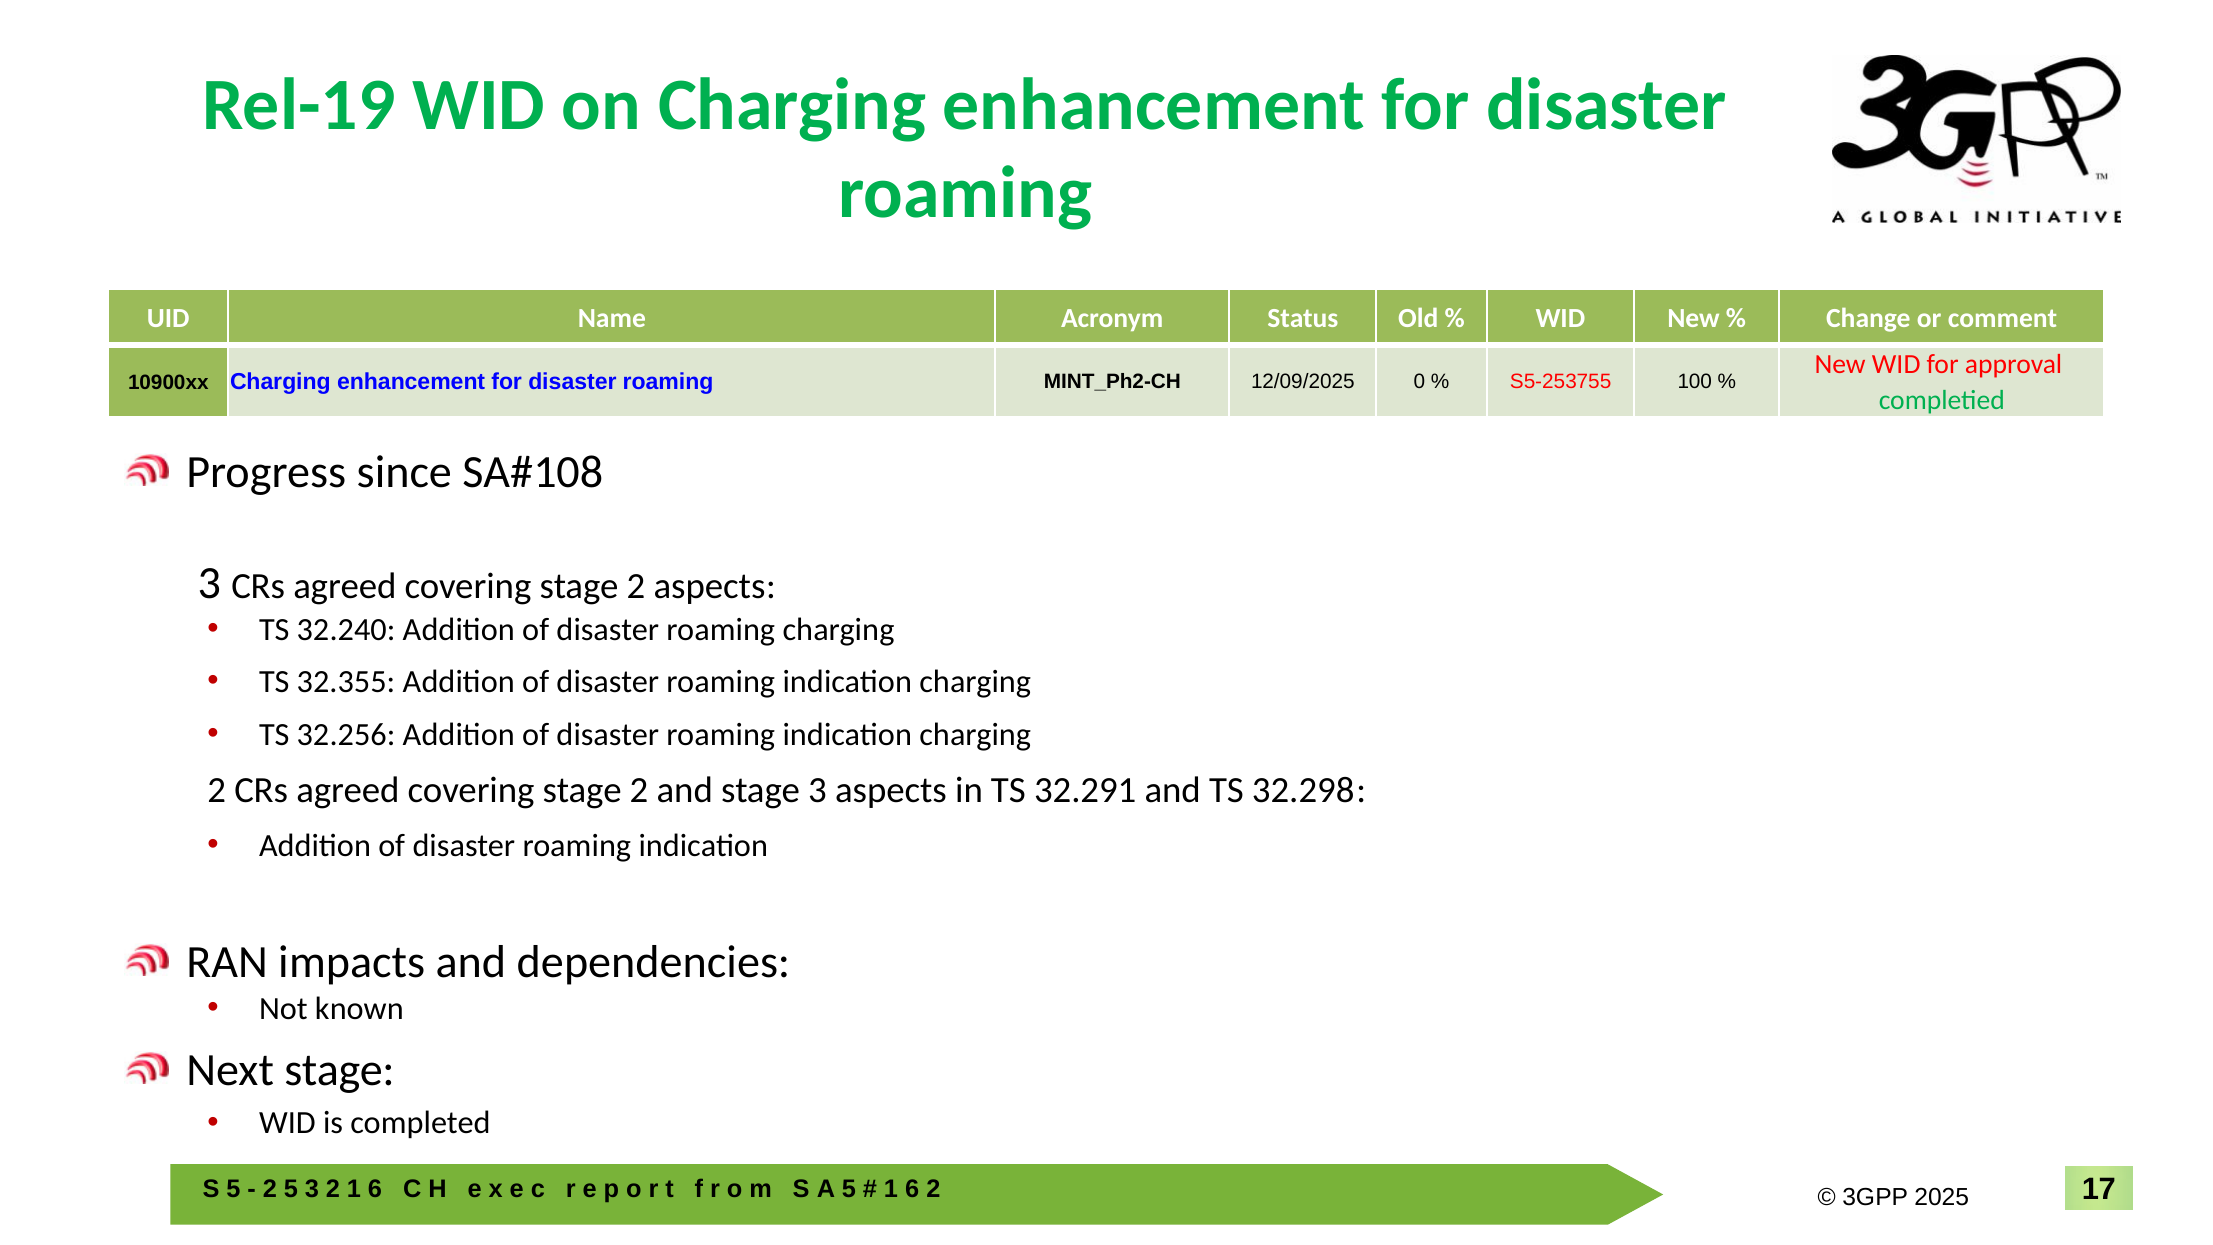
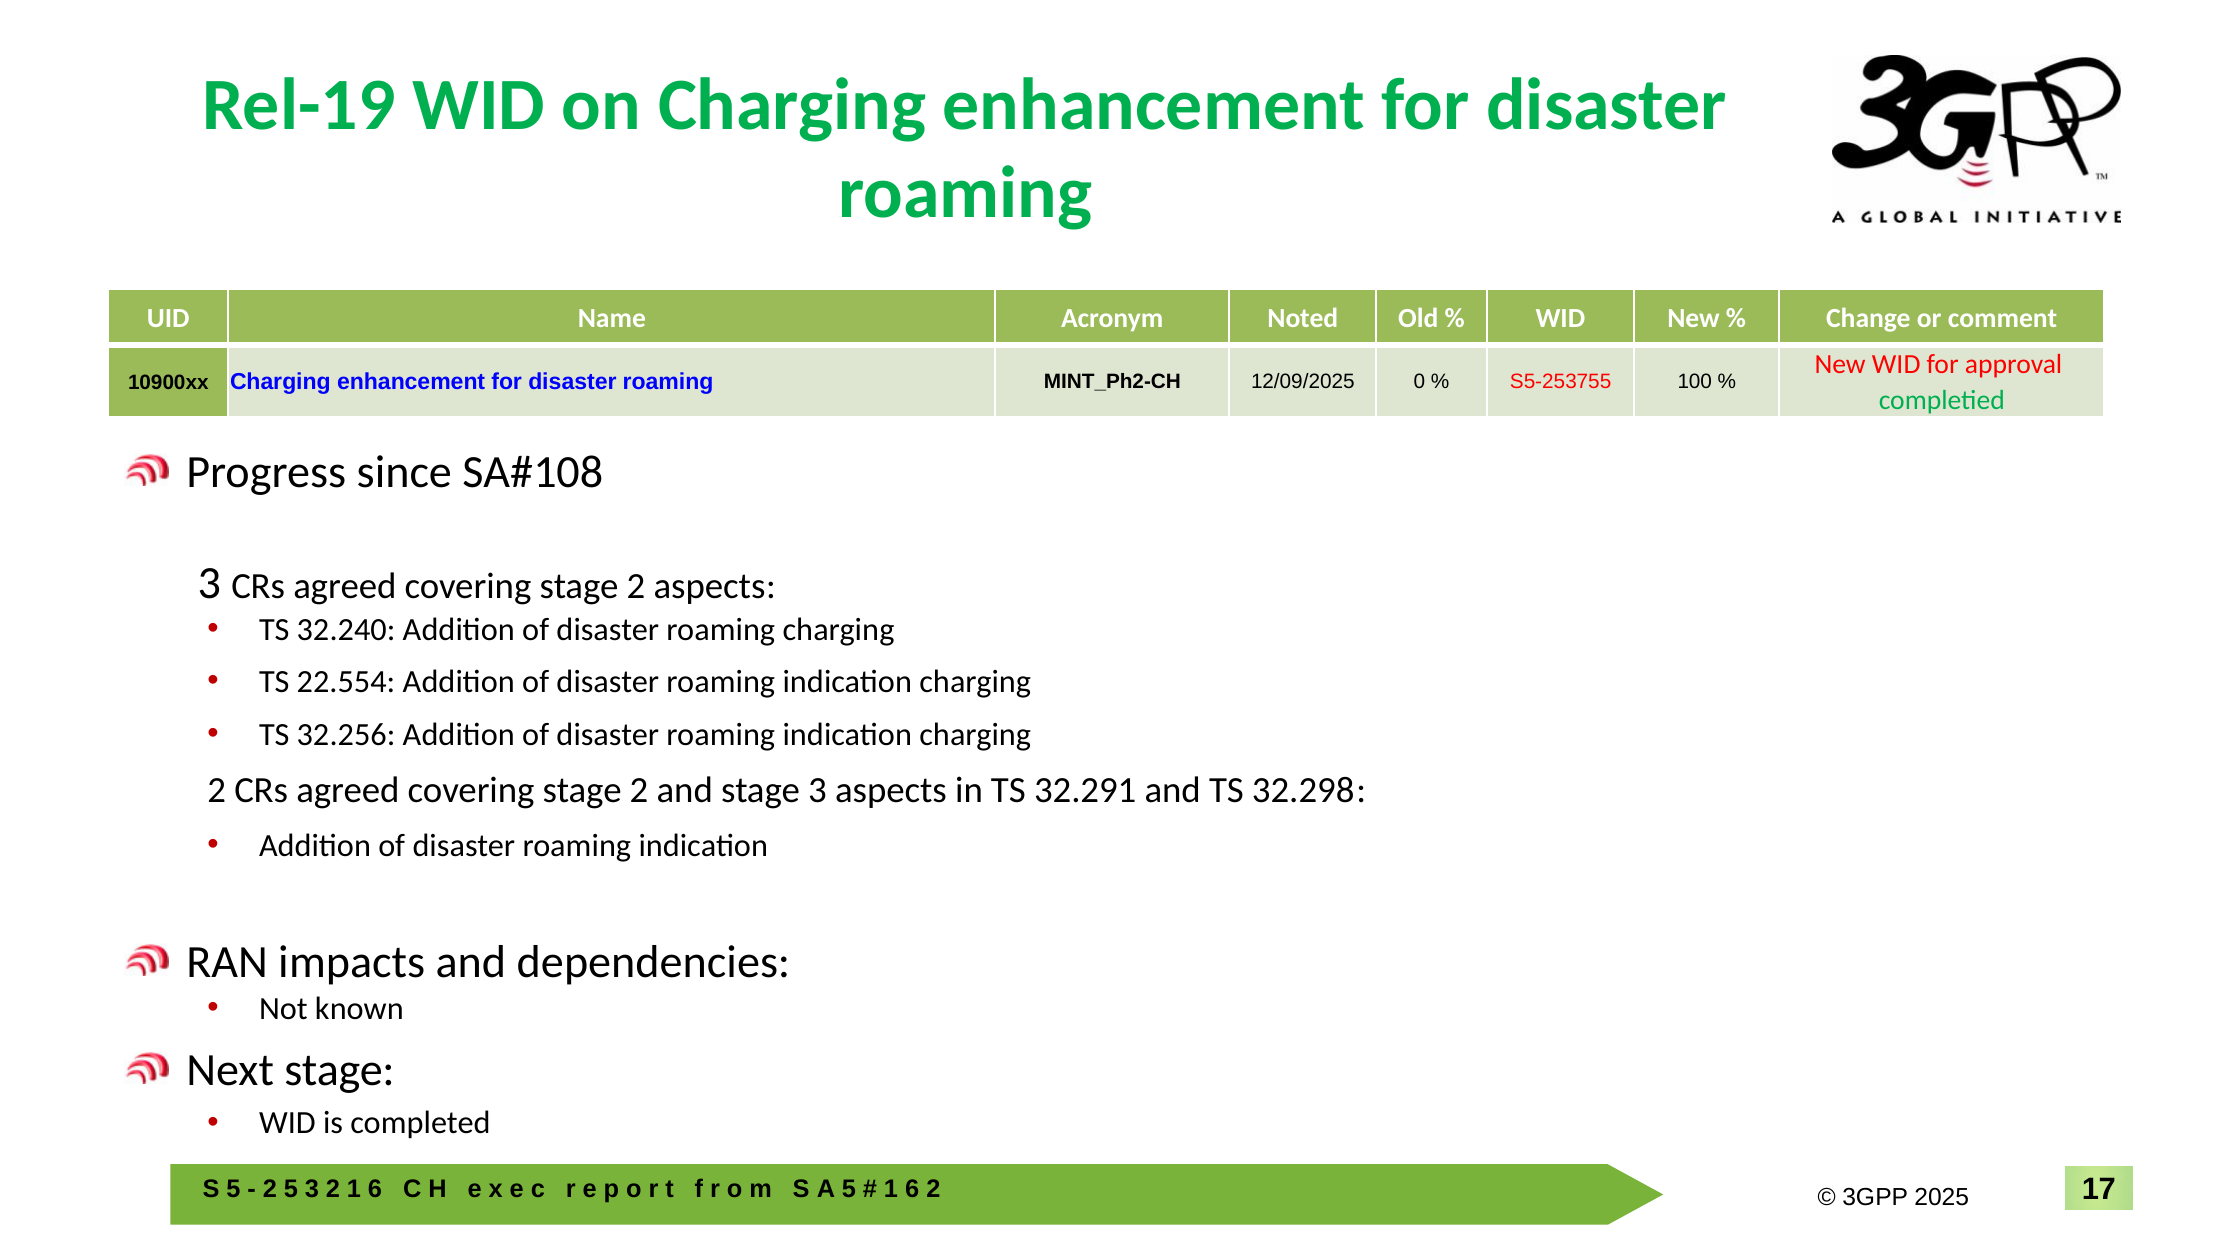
Status: Status -> Noted
32.355: 32.355 -> 22.554
